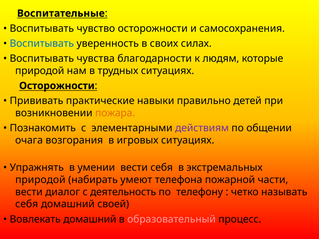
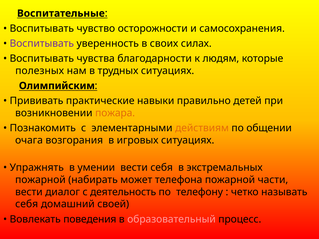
Воспитывать at (42, 44) colour: blue -> purple
природой at (40, 71): природой -> полезных
Осторожности at (57, 86): Осторожности -> Олимпийским
действиям colour: purple -> orange
природой at (40, 180): природой -> пожарной
умеют: умеют -> может
Вовлекать домашний: домашний -> поведения
